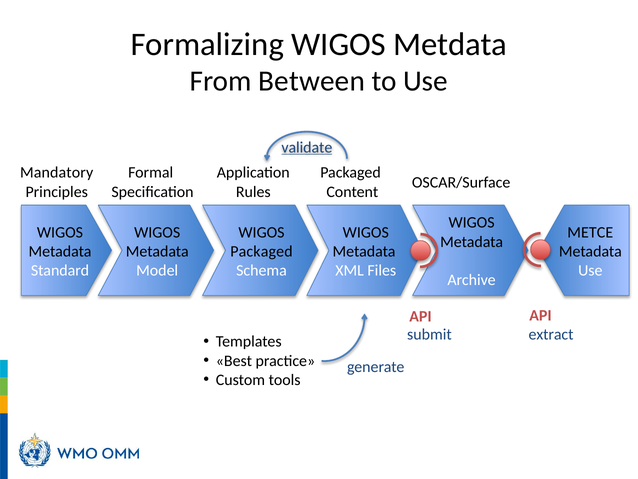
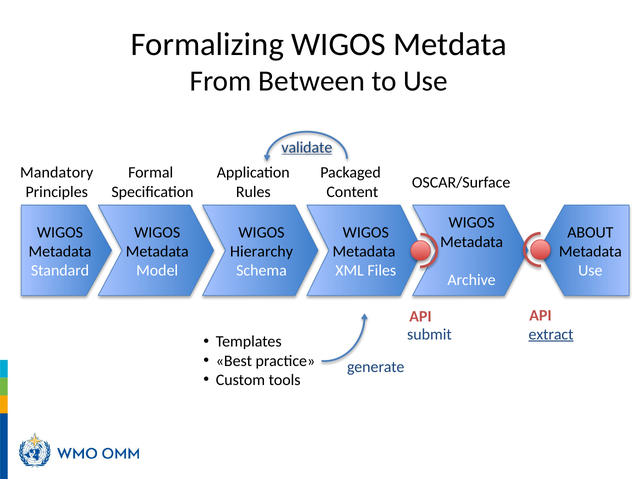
METCE: METCE -> ABOUT
Packaged at (261, 251): Packaged -> Hierarchy
extract underline: none -> present
